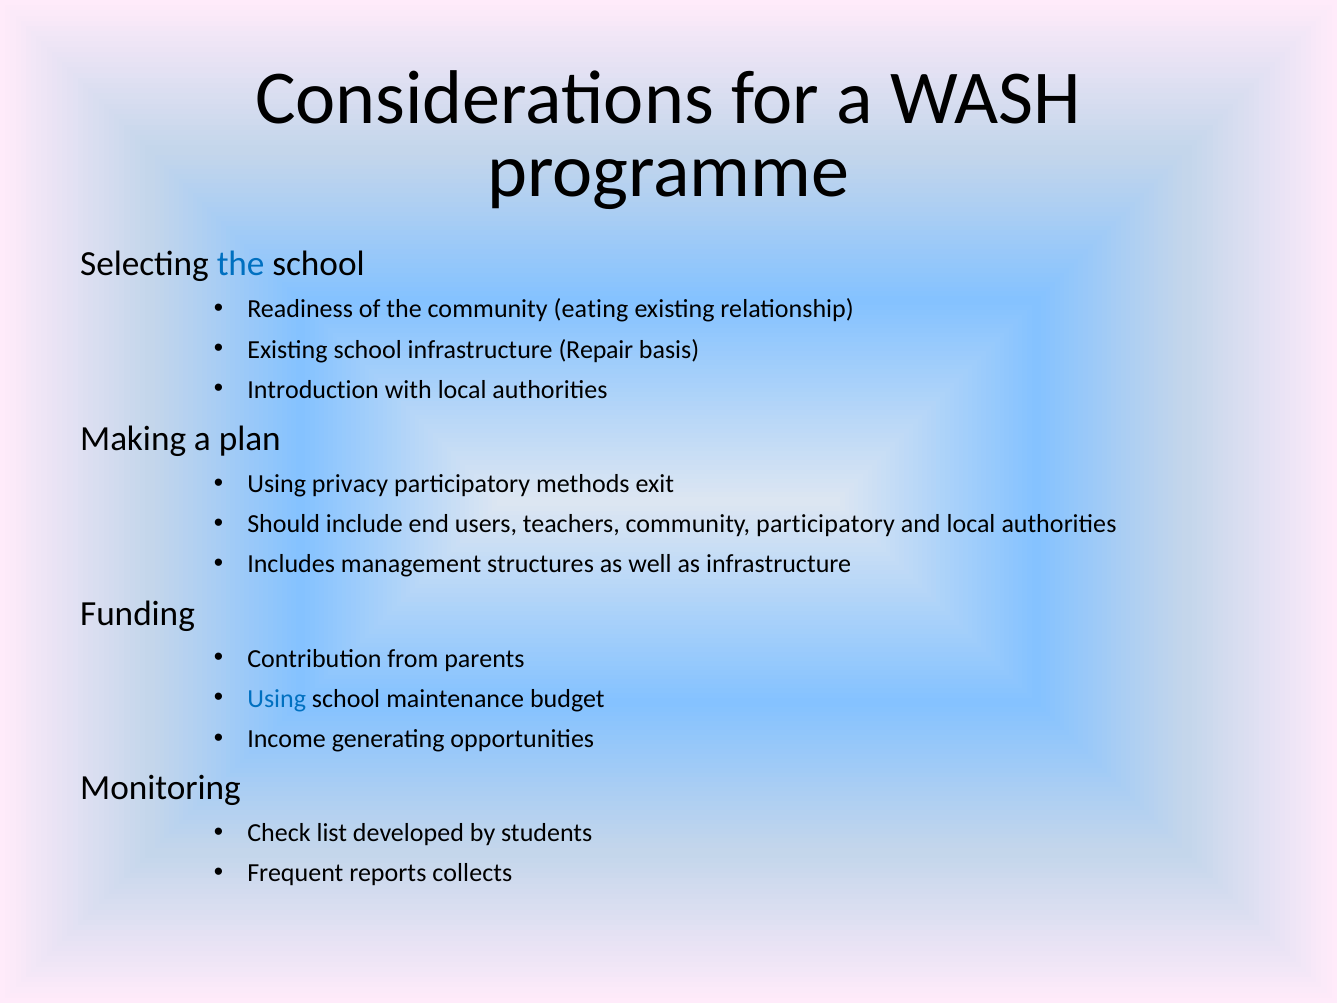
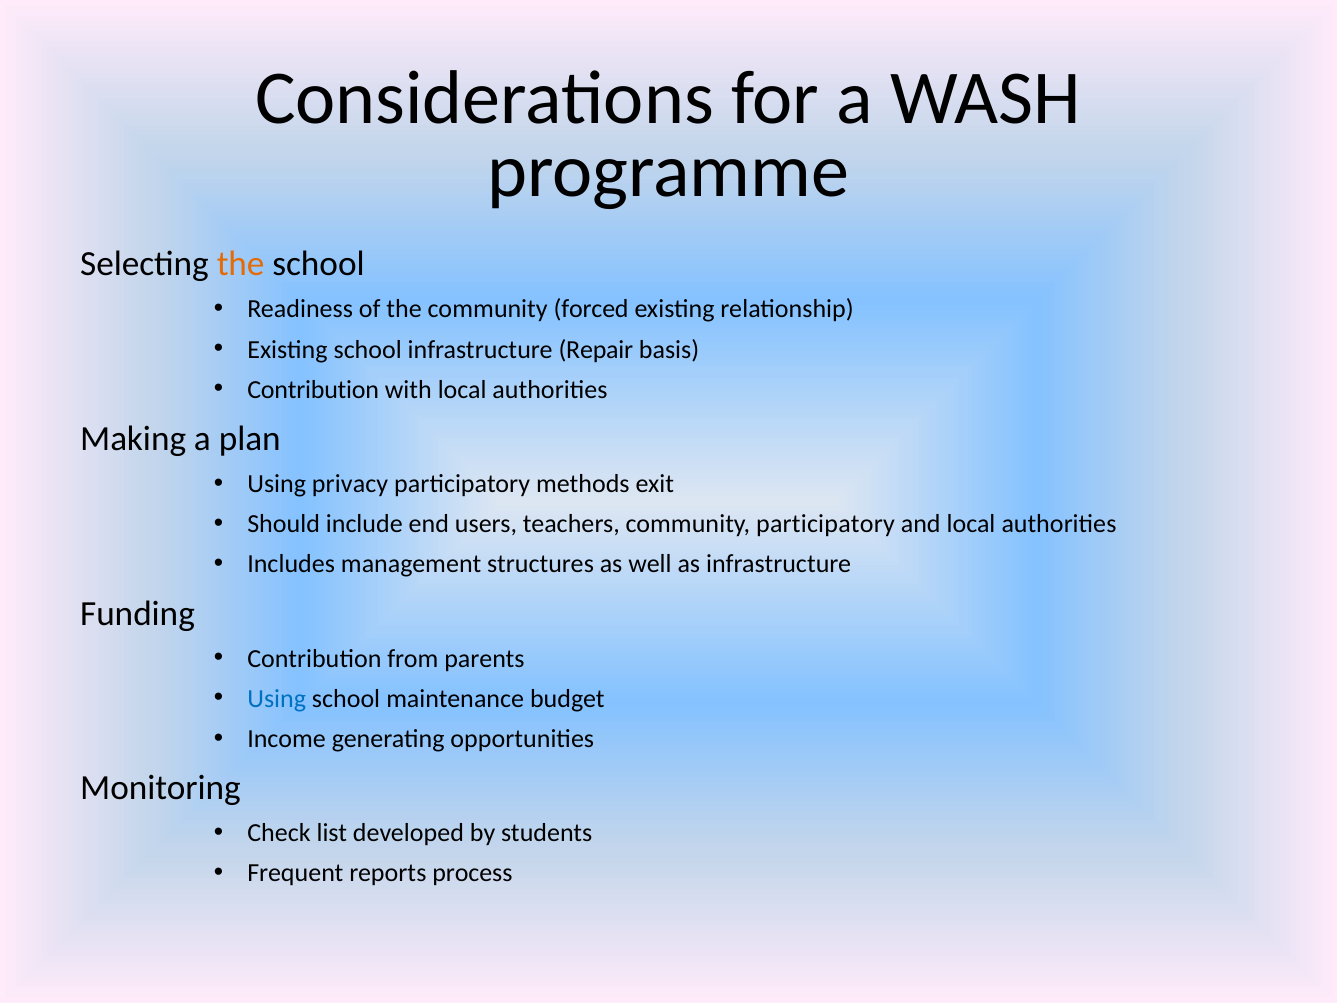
the at (241, 264) colour: blue -> orange
eating: eating -> forced
Introduction at (313, 390): Introduction -> Contribution
collects: collects -> process
